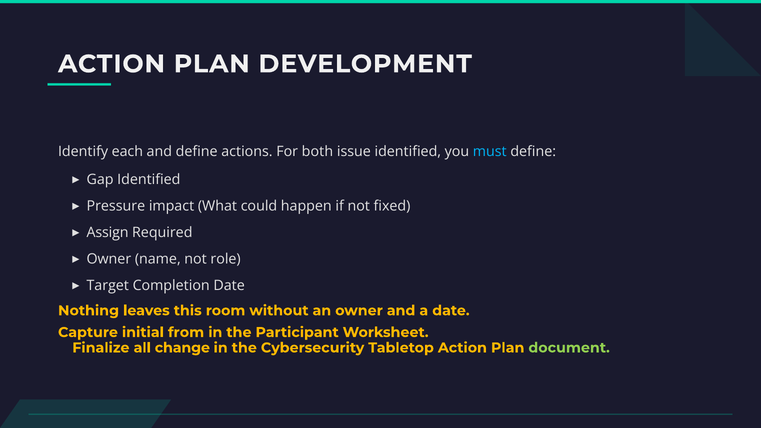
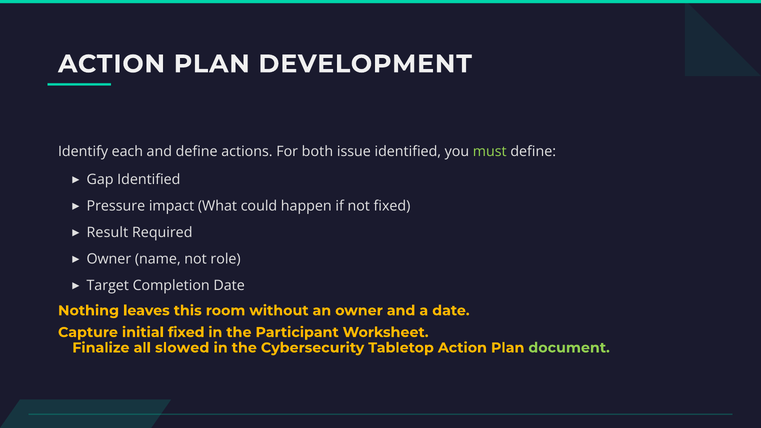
must colour: light blue -> light green
Assign: Assign -> Result
initial from: from -> fixed
change: change -> slowed
